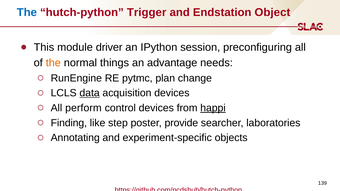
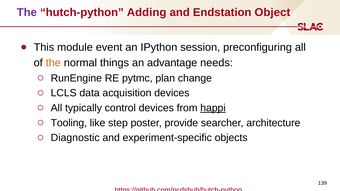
The at (27, 12) colour: blue -> purple
Trigger: Trigger -> Adding
driver: driver -> event
data underline: present -> none
perform: perform -> typically
Finding: Finding -> Tooling
laboratories: laboratories -> architecture
Annotating: Annotating -> Diagnostic
